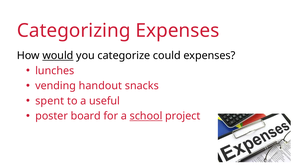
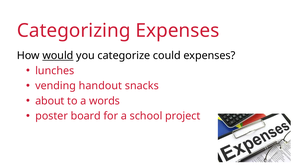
spent: spent -> about
useful: useful -> words
school underline: present -> none
